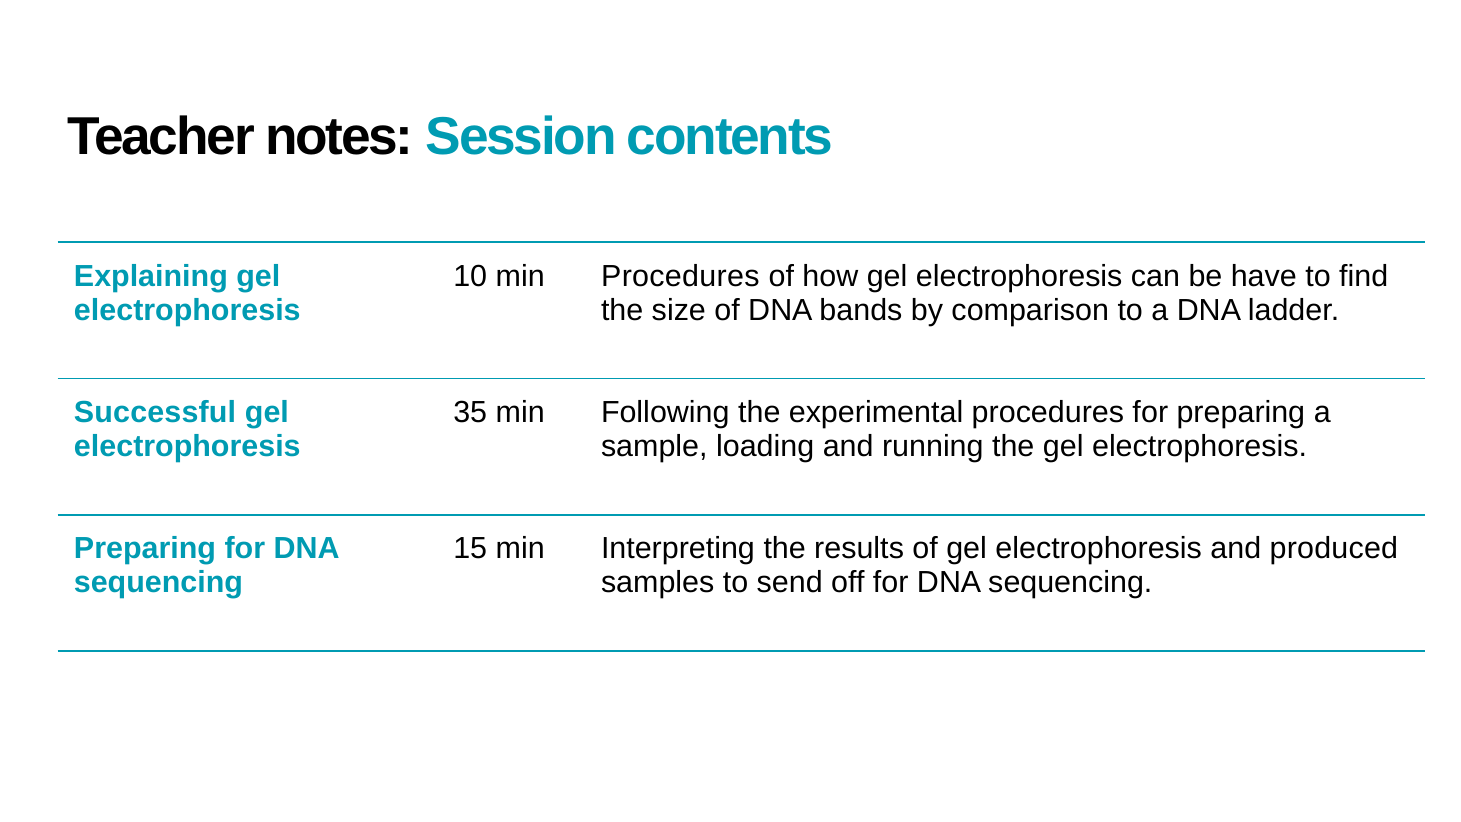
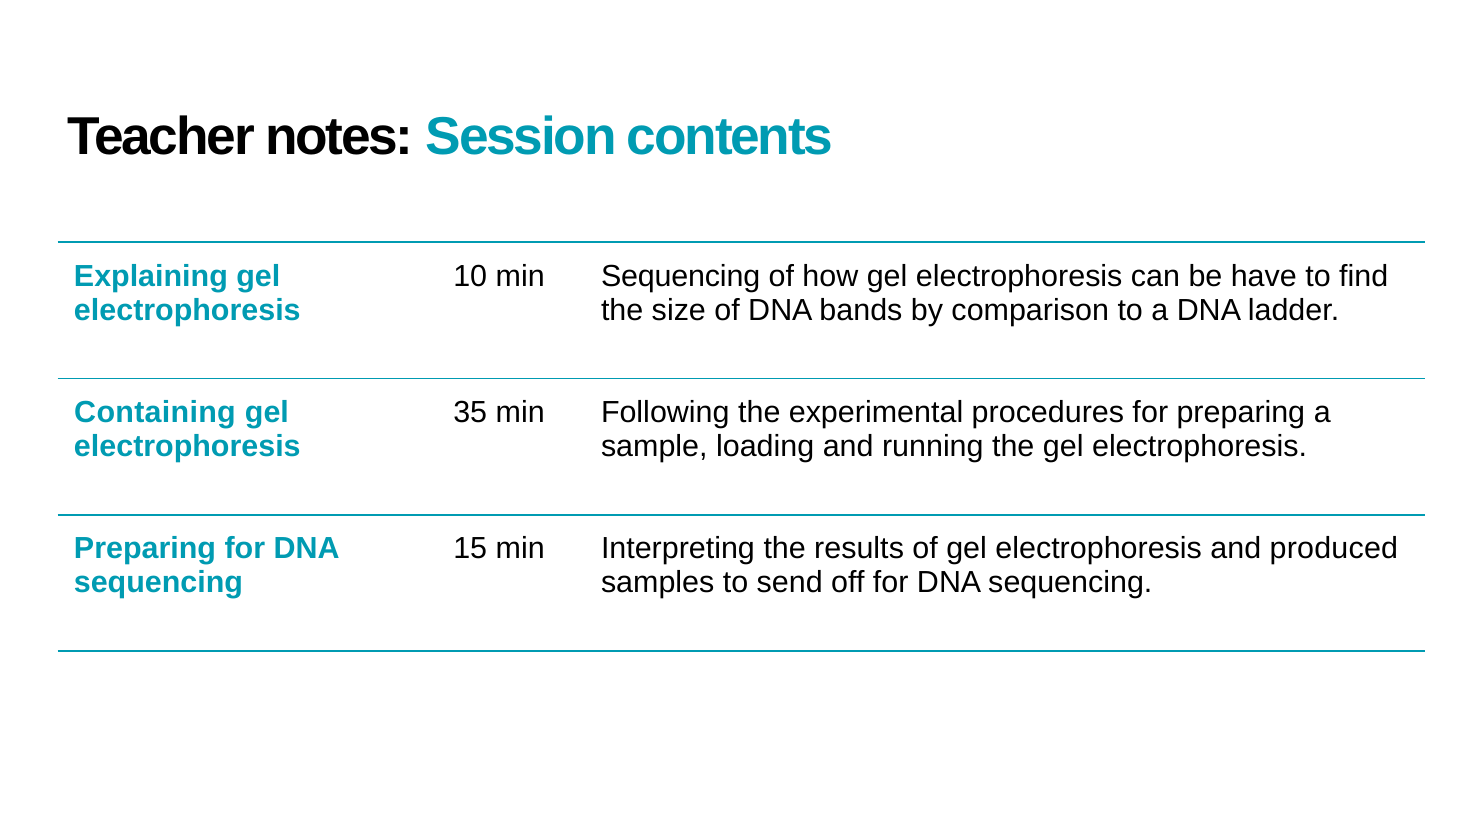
min Procedures: Procedures -> Sequencing
Successful: Successful -> Containing
